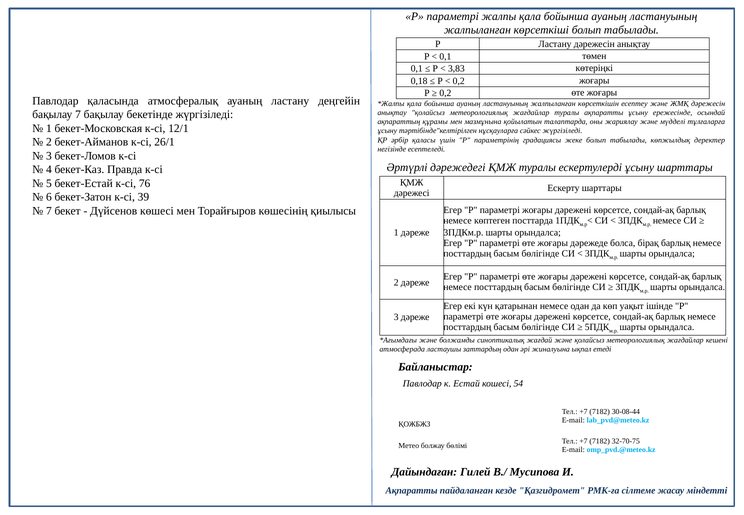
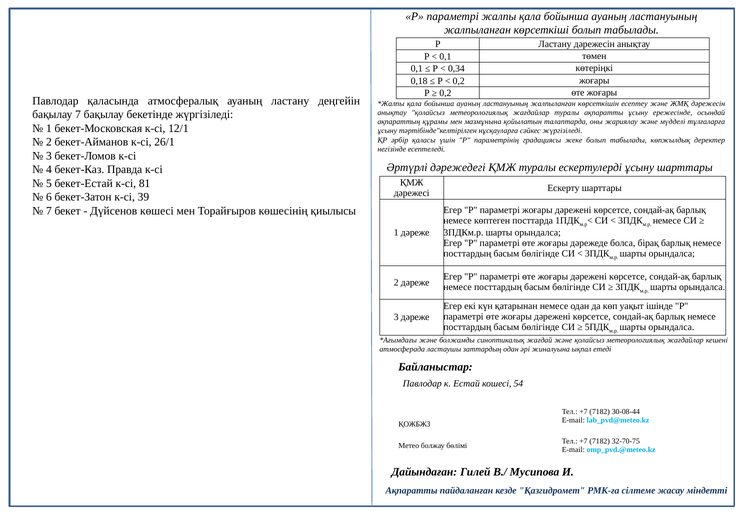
3,83: 3,83 -> 0,34
76: 76 -> 81
